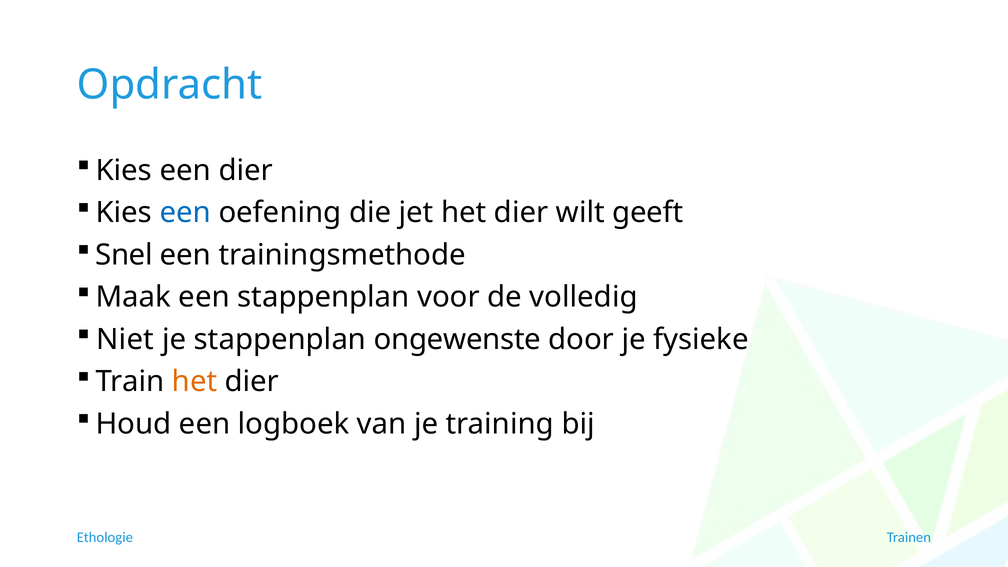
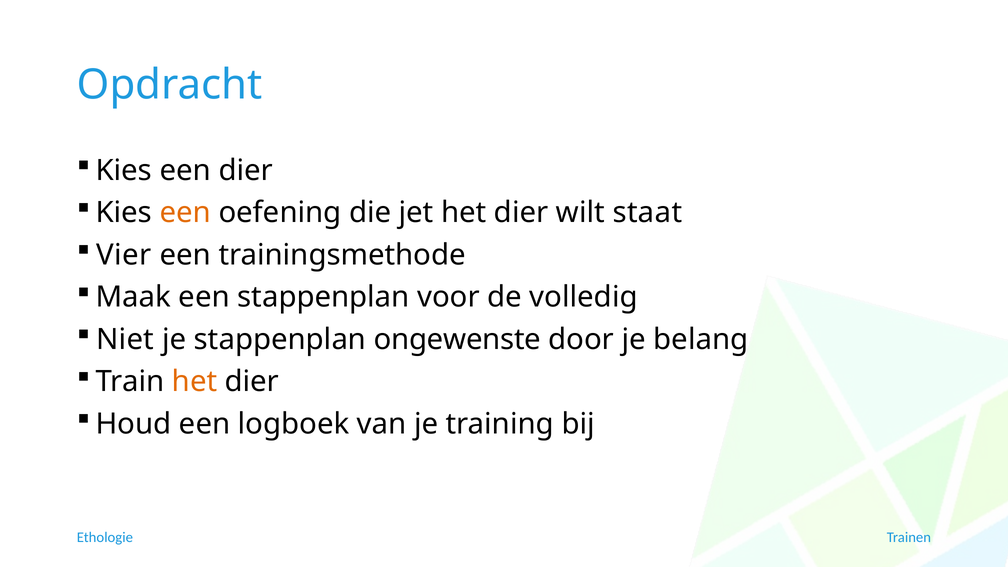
een at (185, 213) colour: blue -> orange
geeft: geeft -> staat
Snel: Snel -> Vier
fysieke: fysieke -> belang
